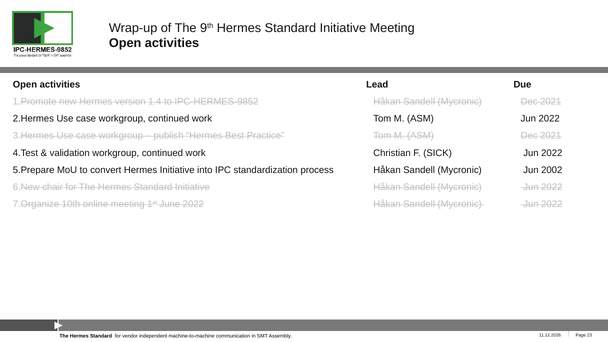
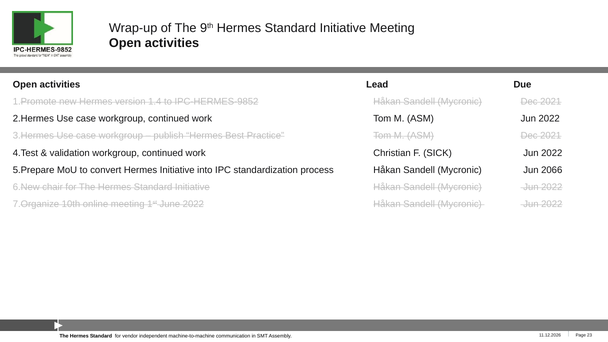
2002: 2002 -> 2066
